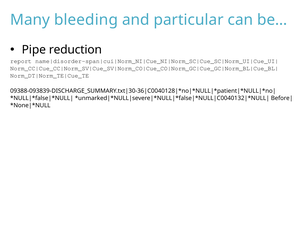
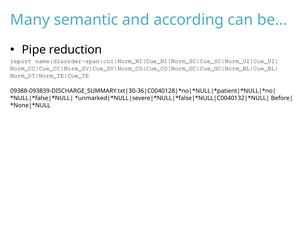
bleeding: bleeding -> semantic
particular: particular -> according
